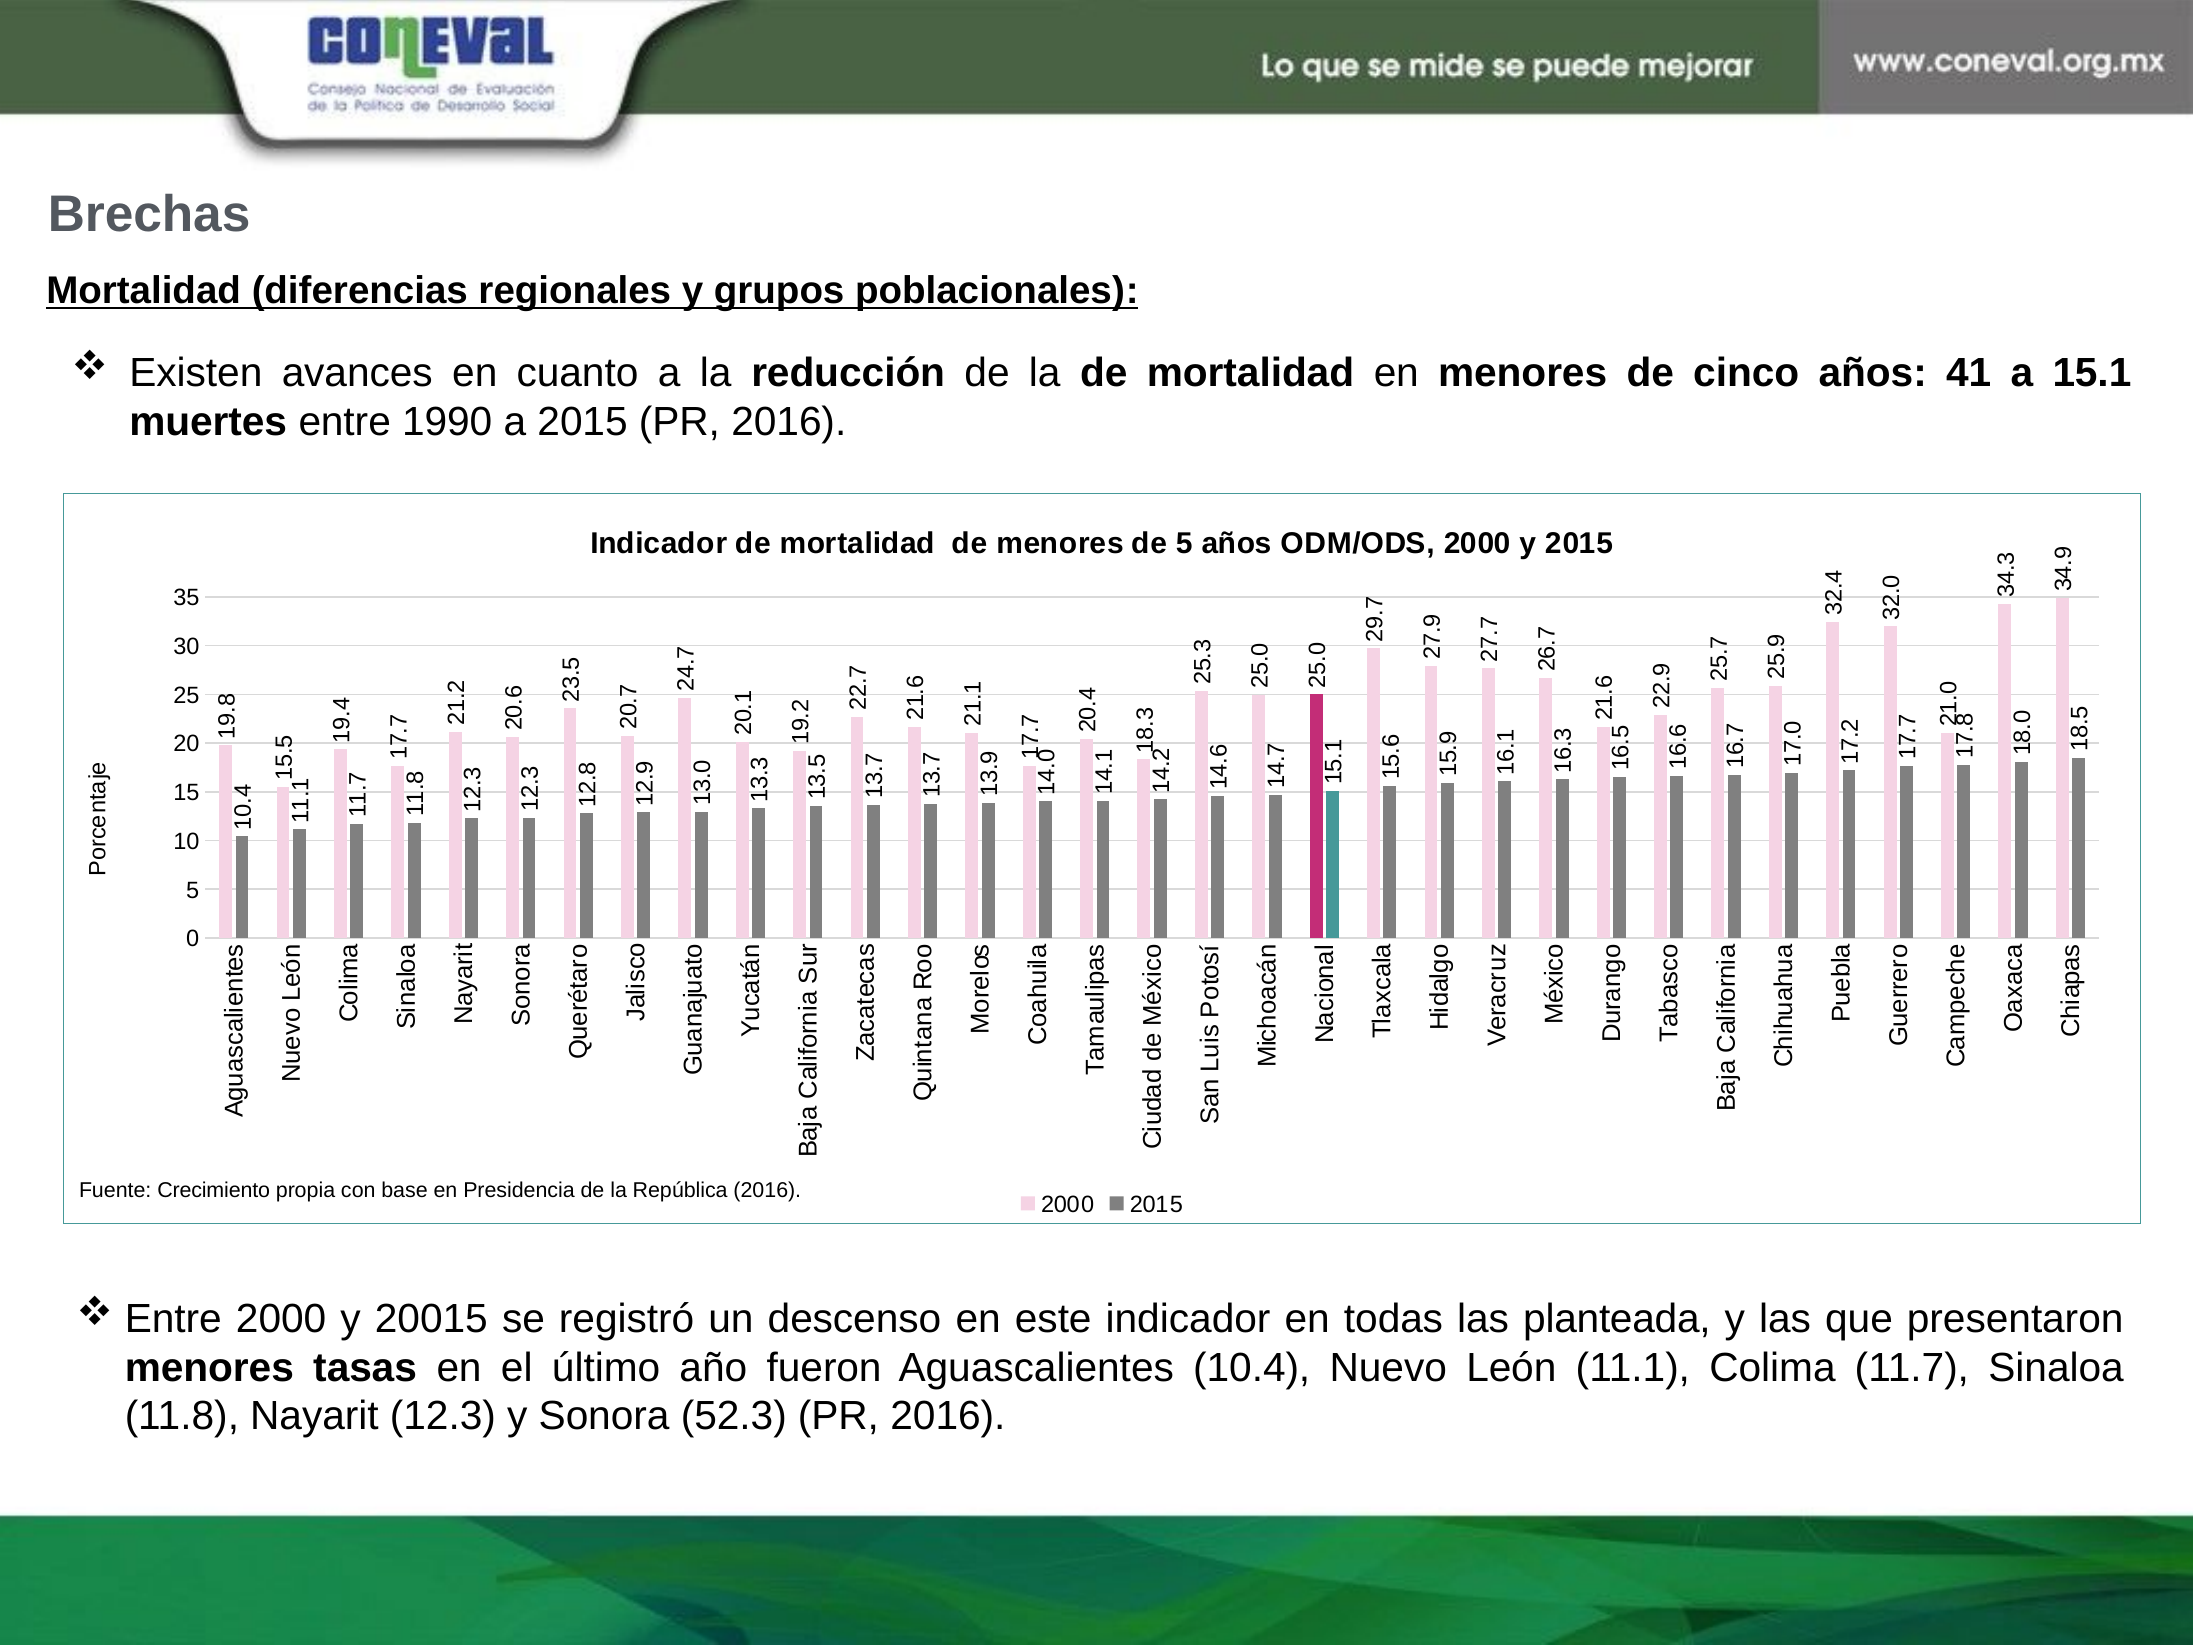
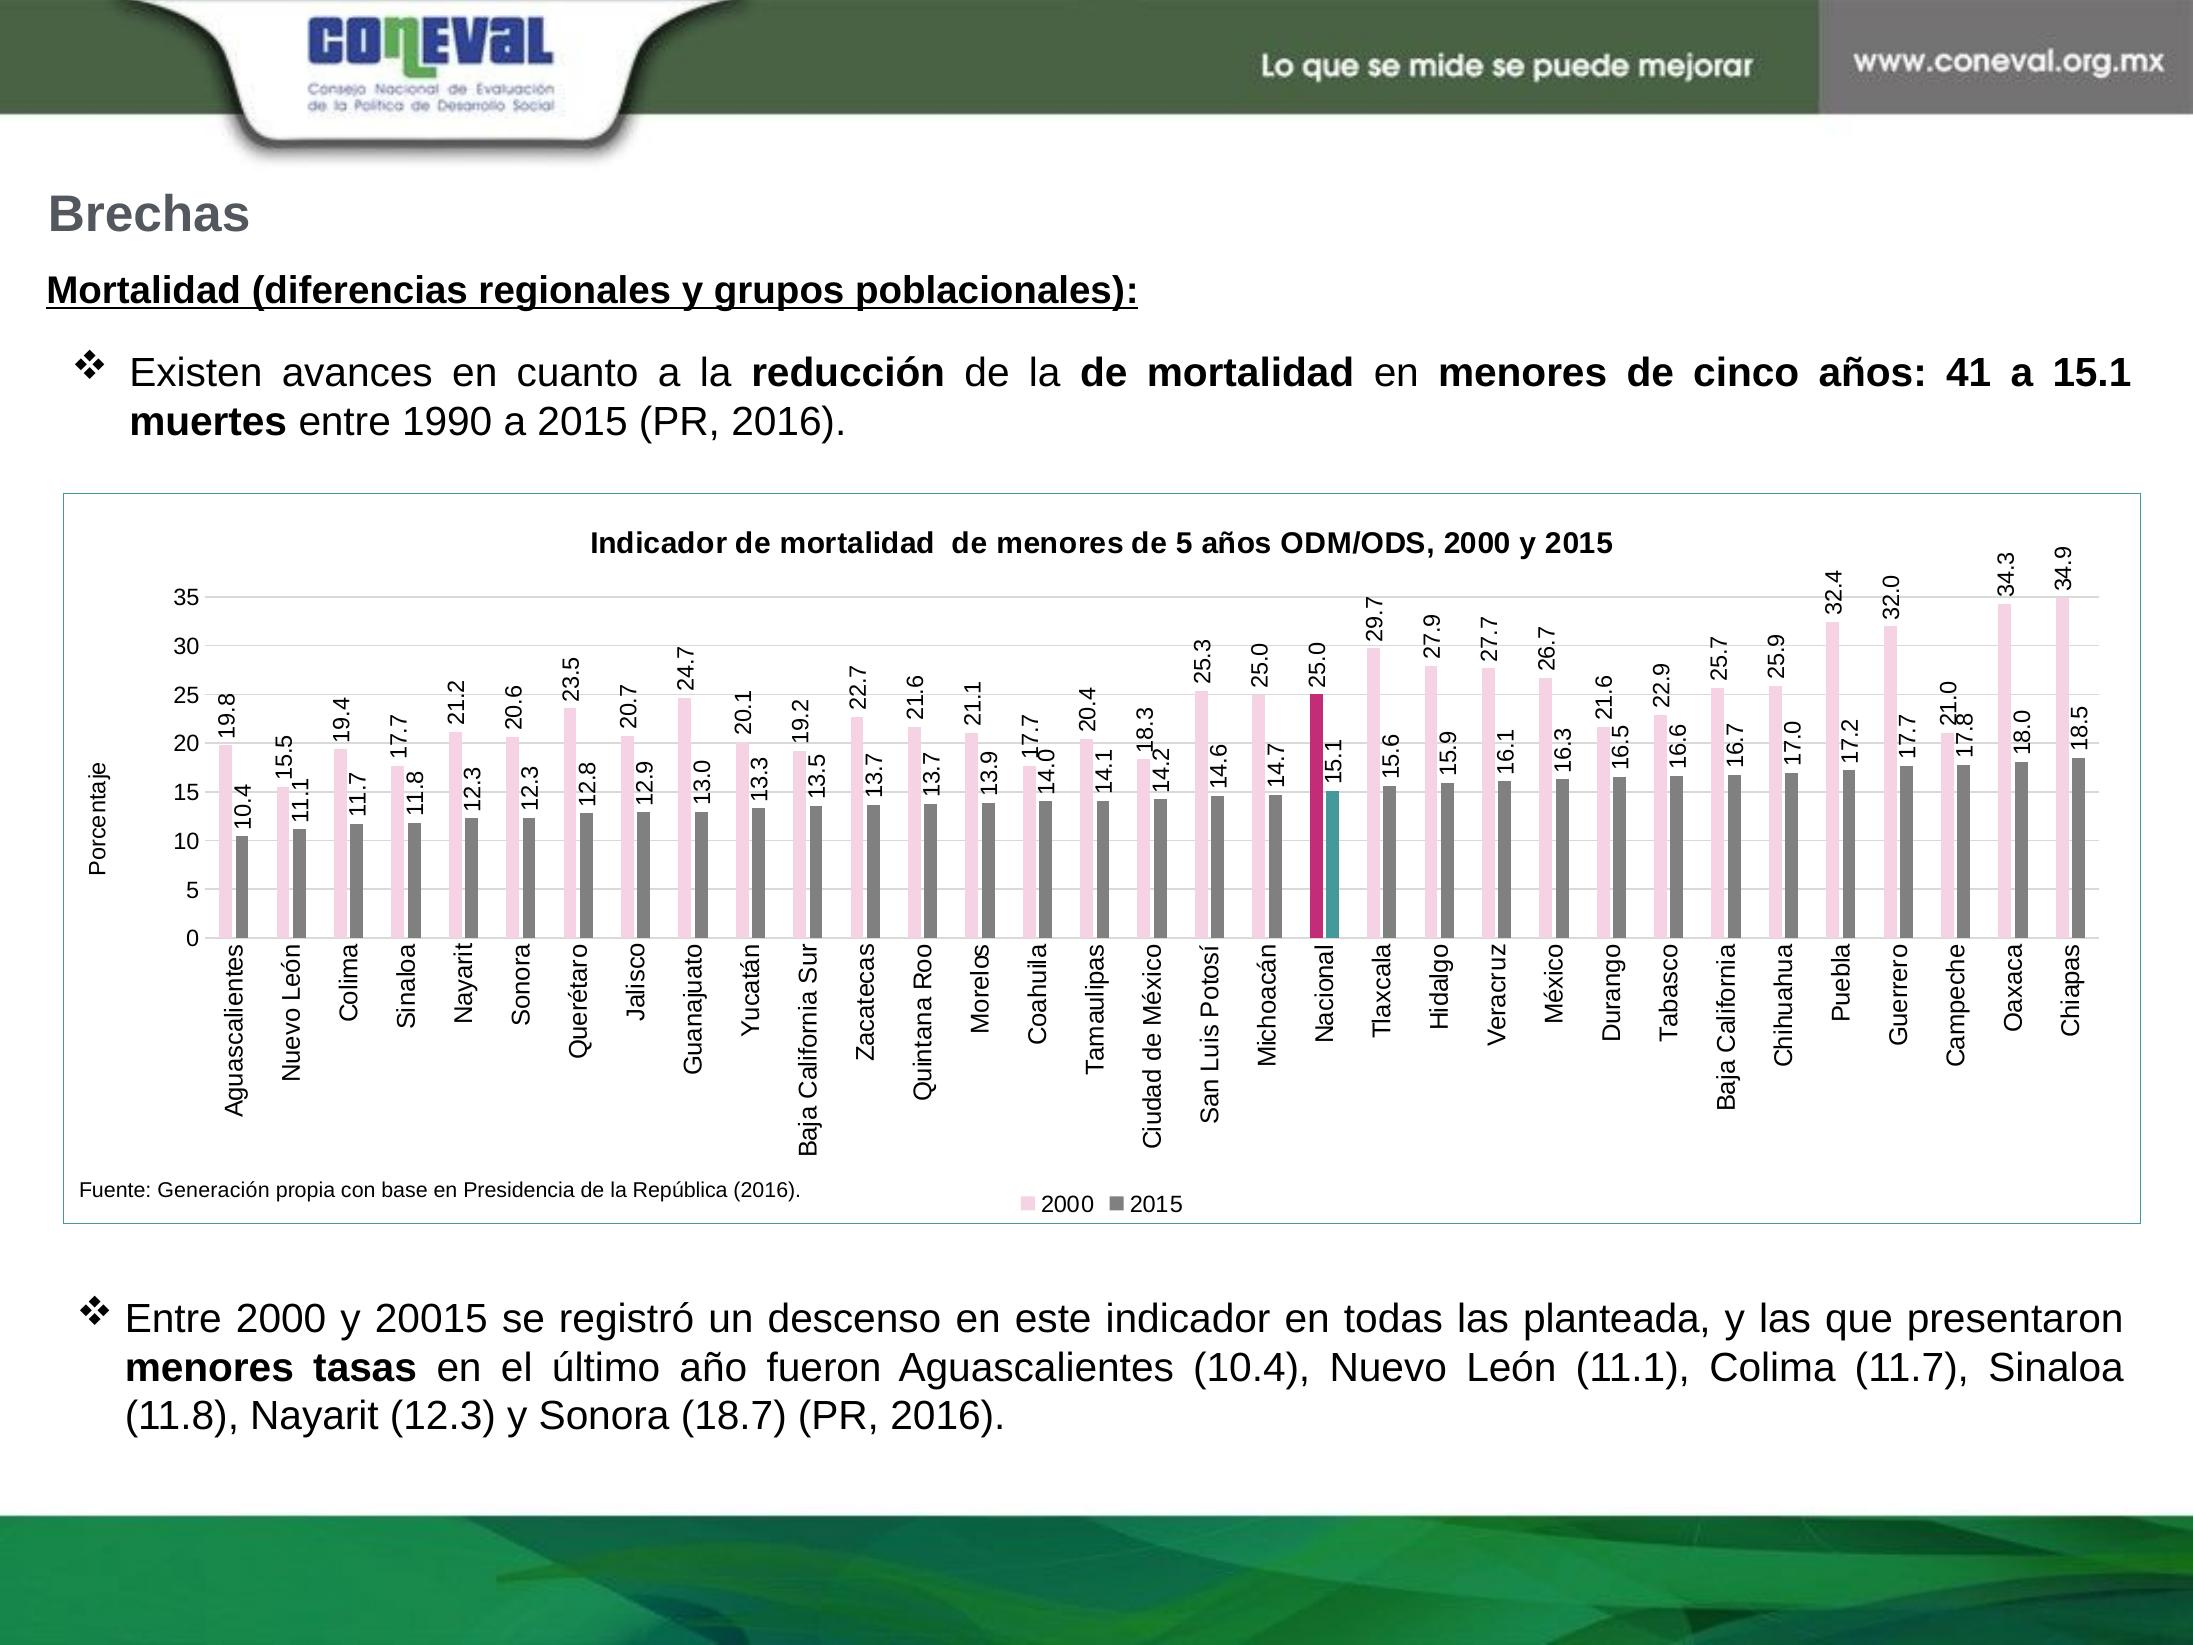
Crecimiento: Crecimiento -> Generación
52.3: 52.3 -> 18.7
